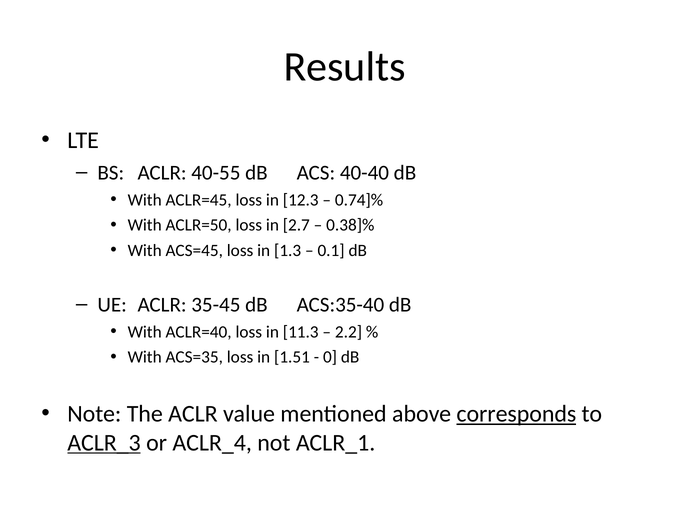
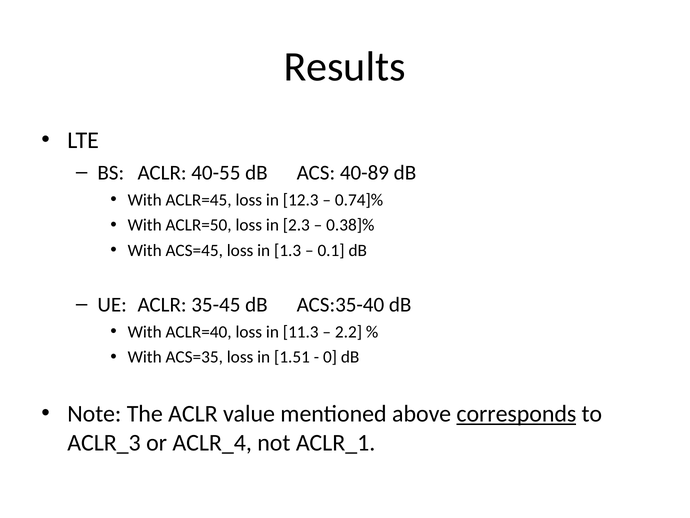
40-40: 40-40 -> 40-89
2.7: 2.7 -> 2.3
ACLR_3 underline: present -> none
